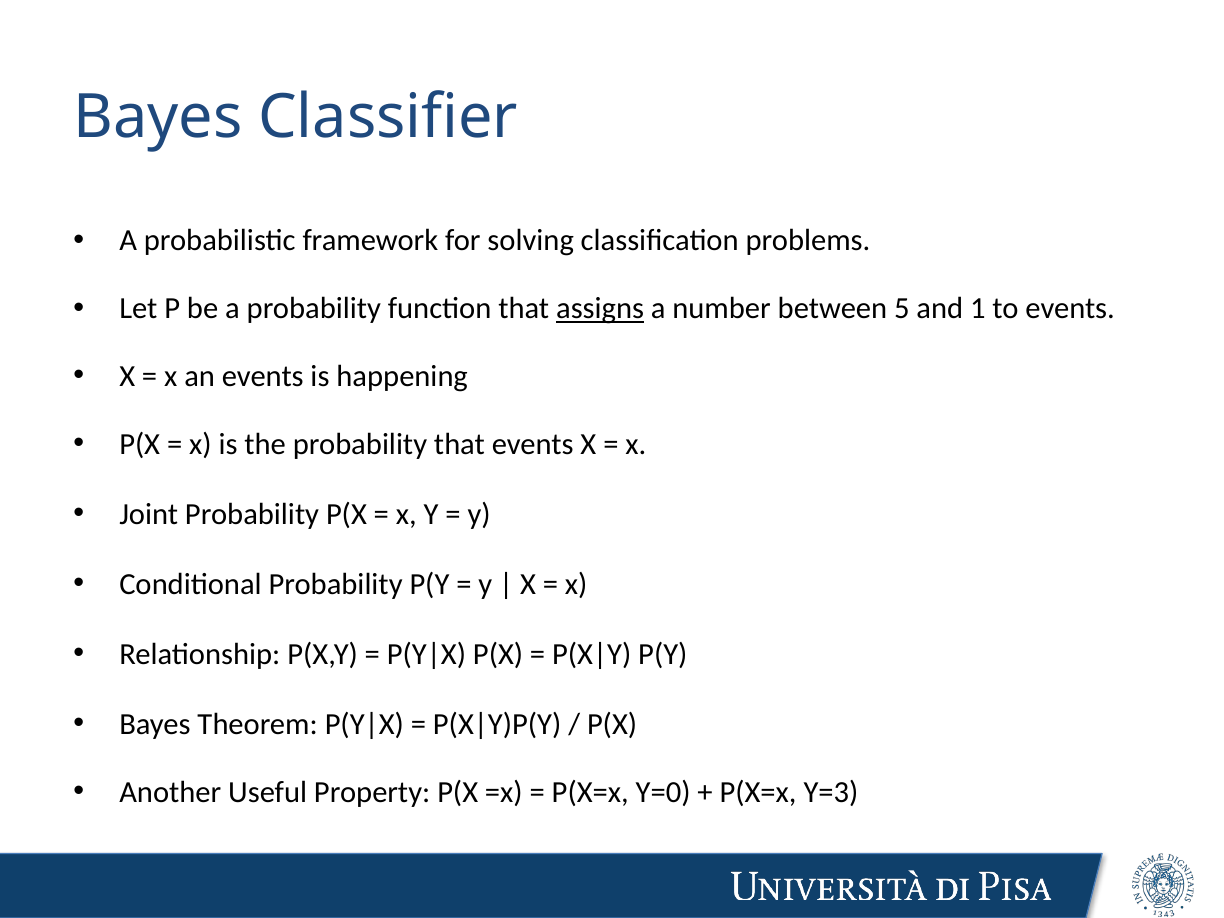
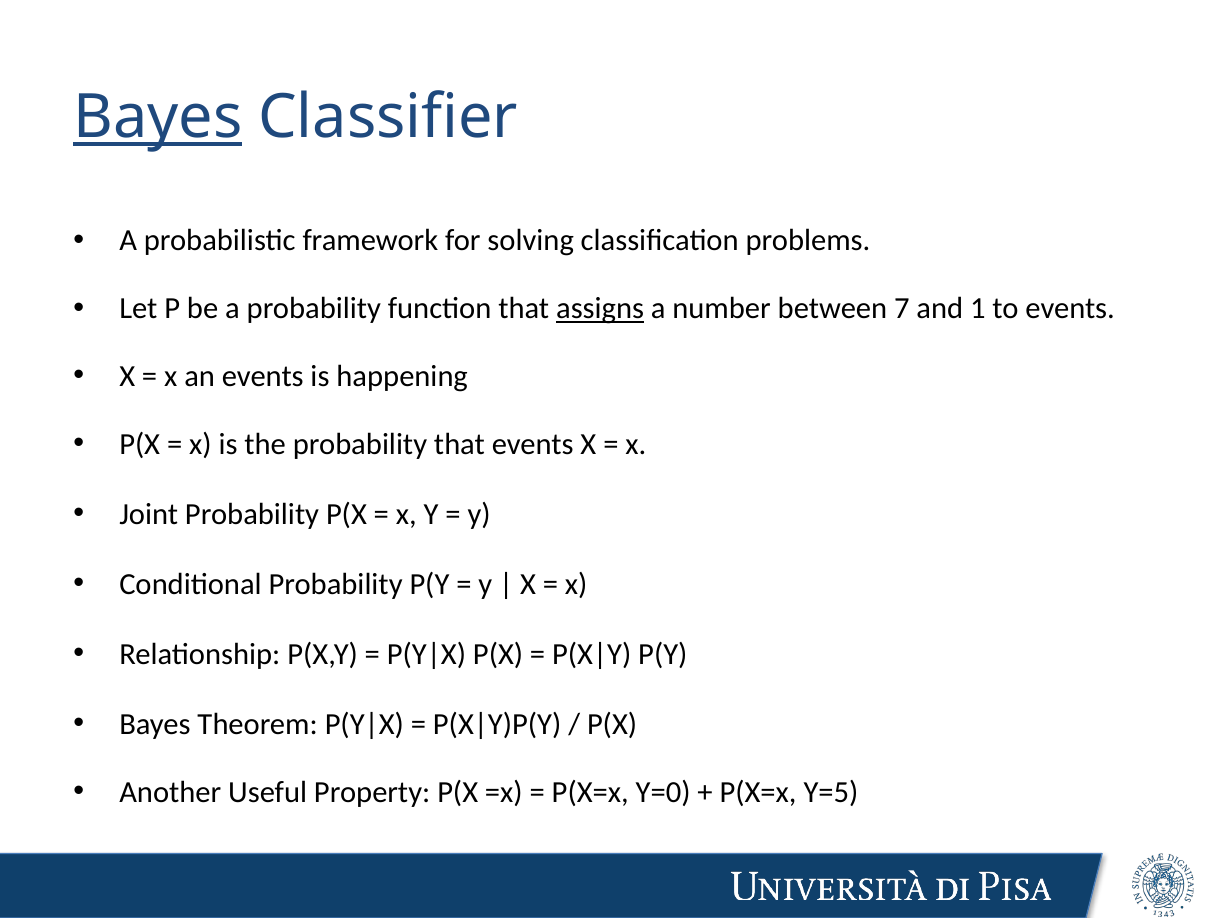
Bayes at (158, 118) underline: none -> present
5: 5 -> 7
Y=3: Y=3 -> Y=5
